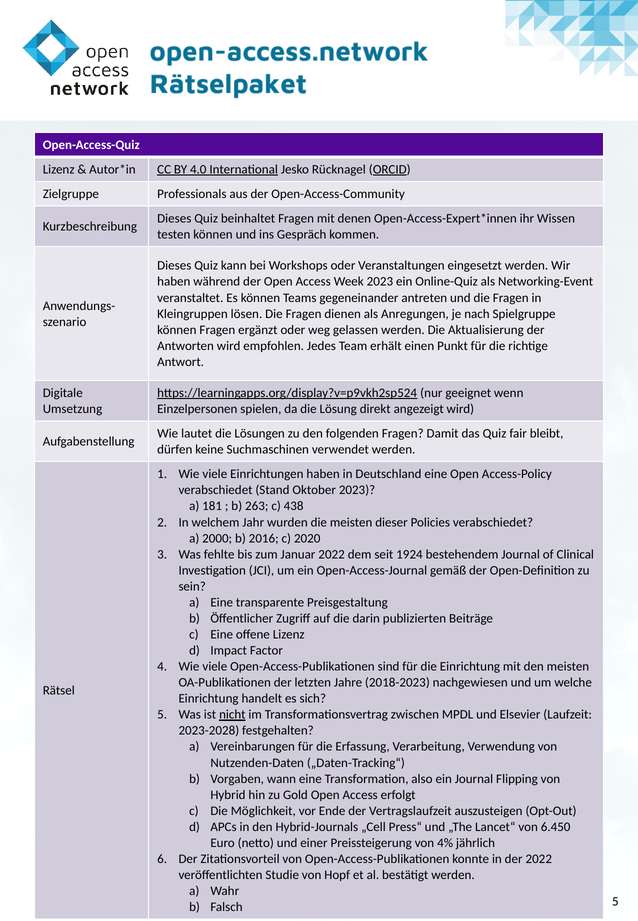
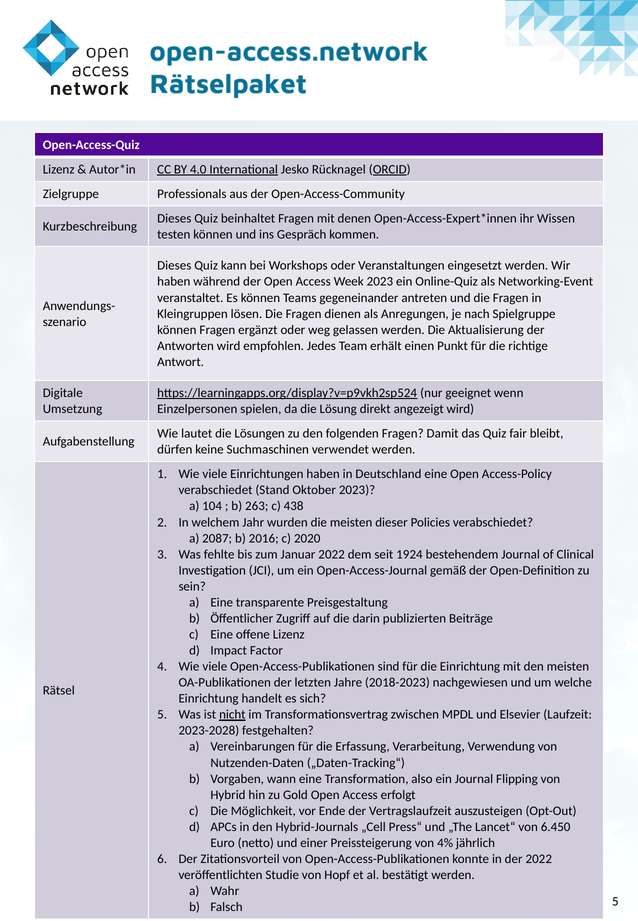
181: 181 -> 104
2000: 2000 -> 2087
